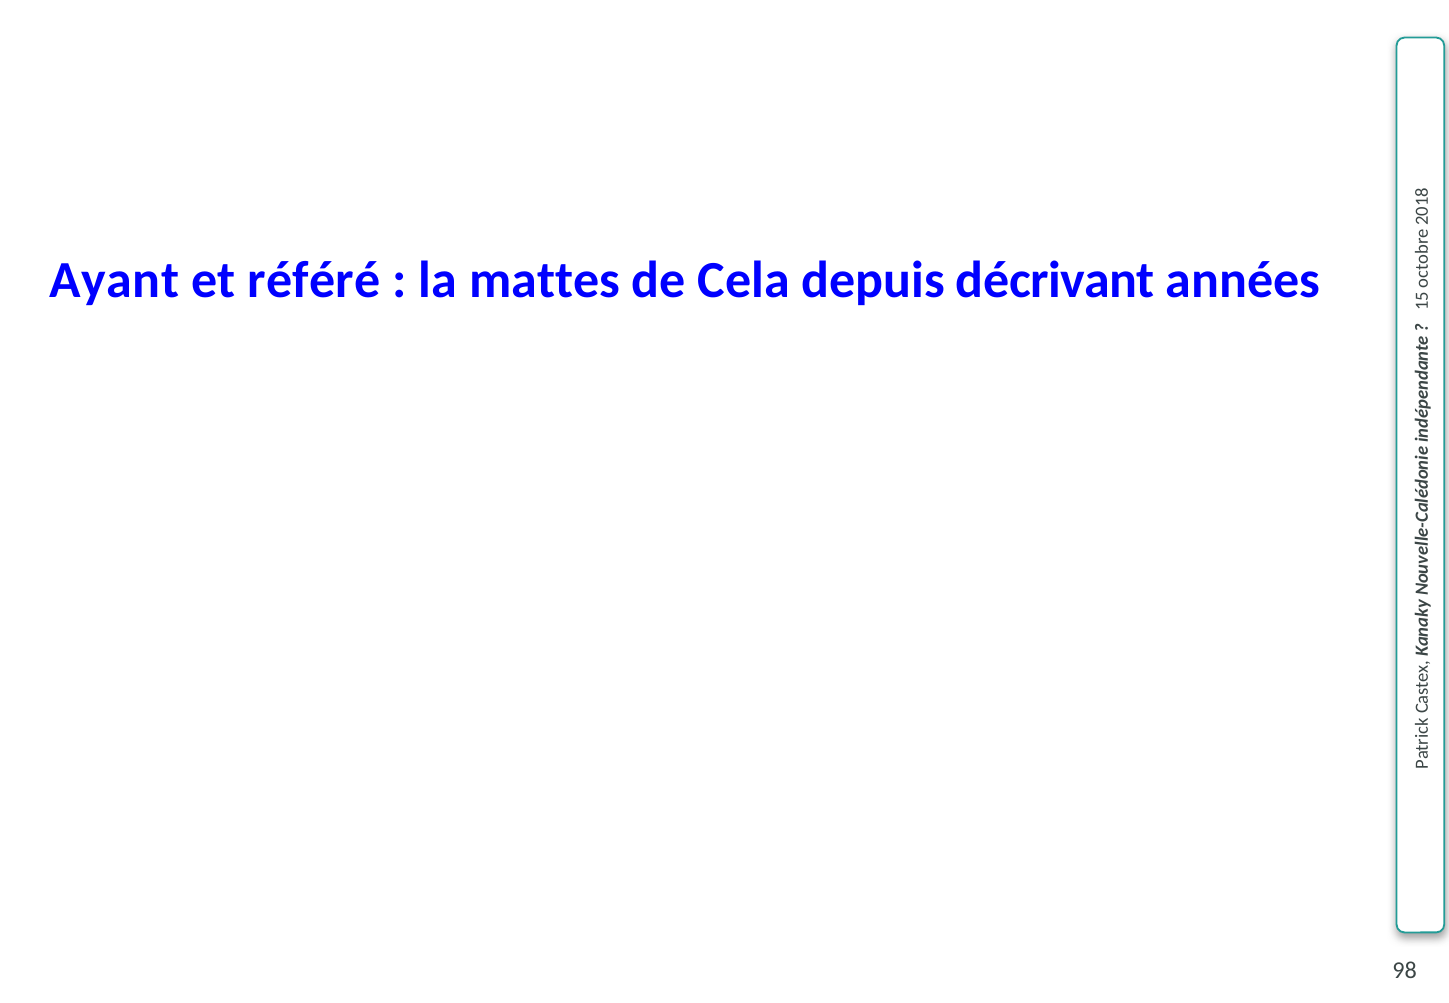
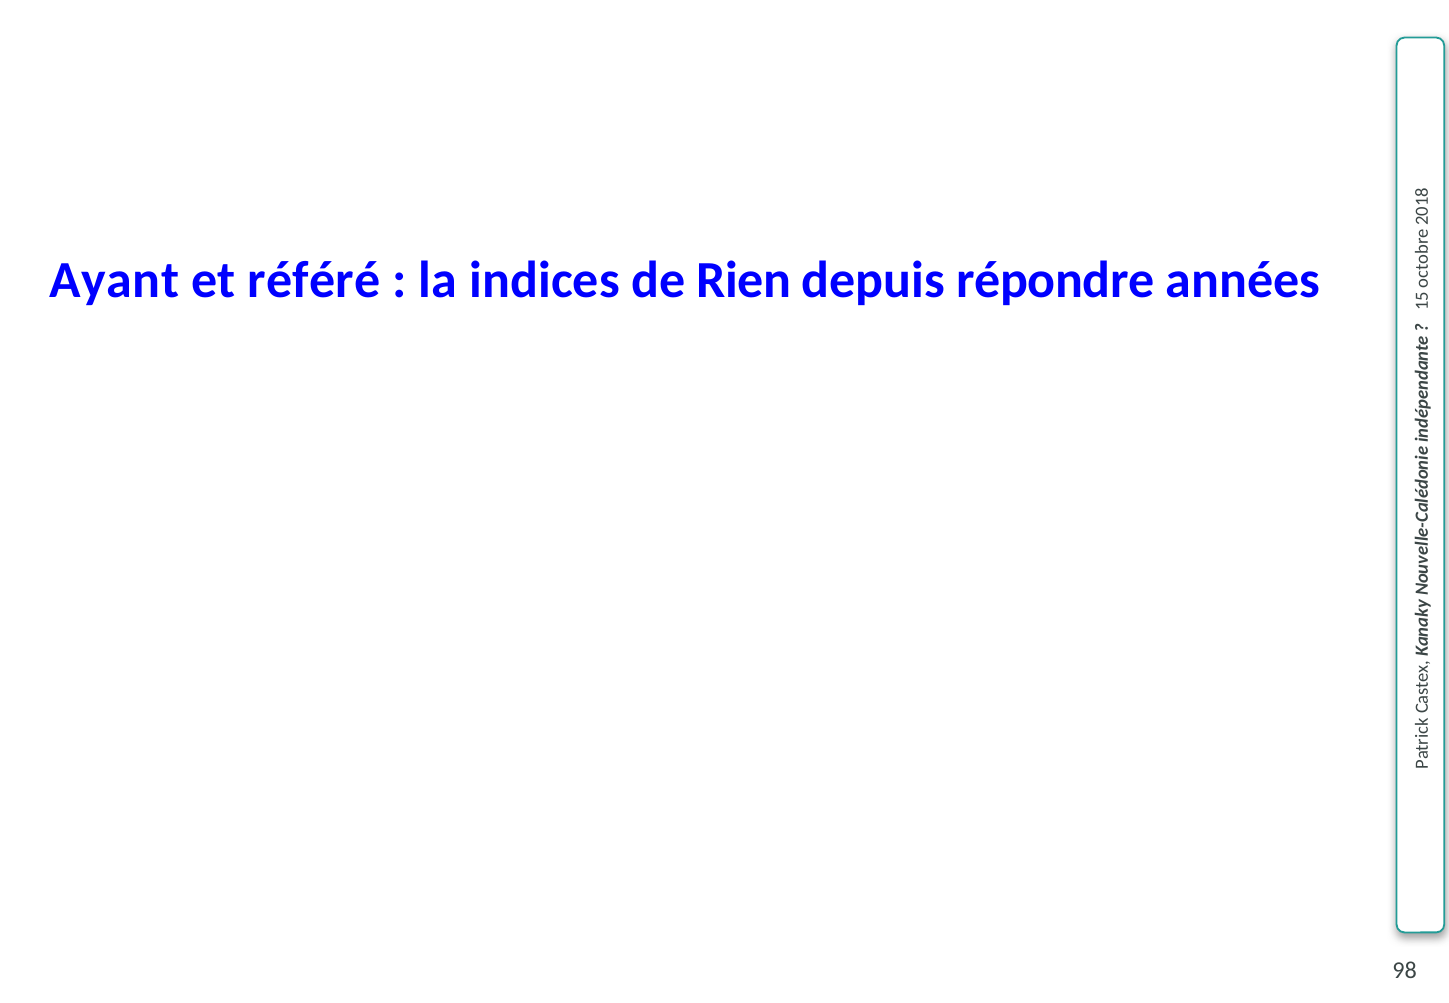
mattes: mattes -> indices
Cela: Cela -> Rien
décrivant: décrivant -> répondre
